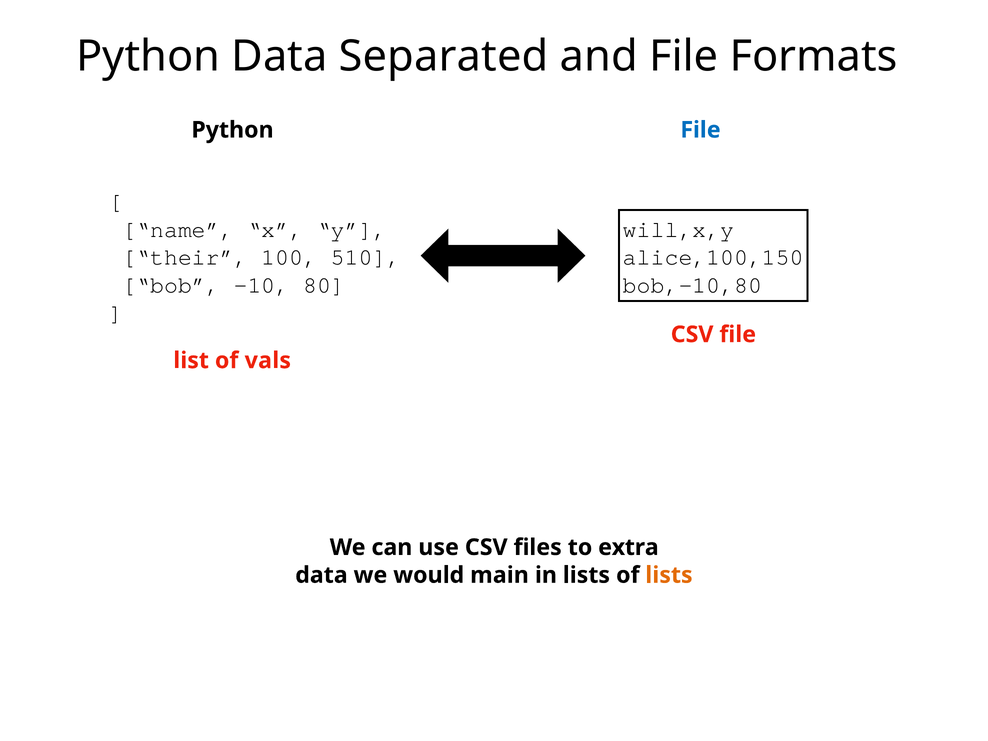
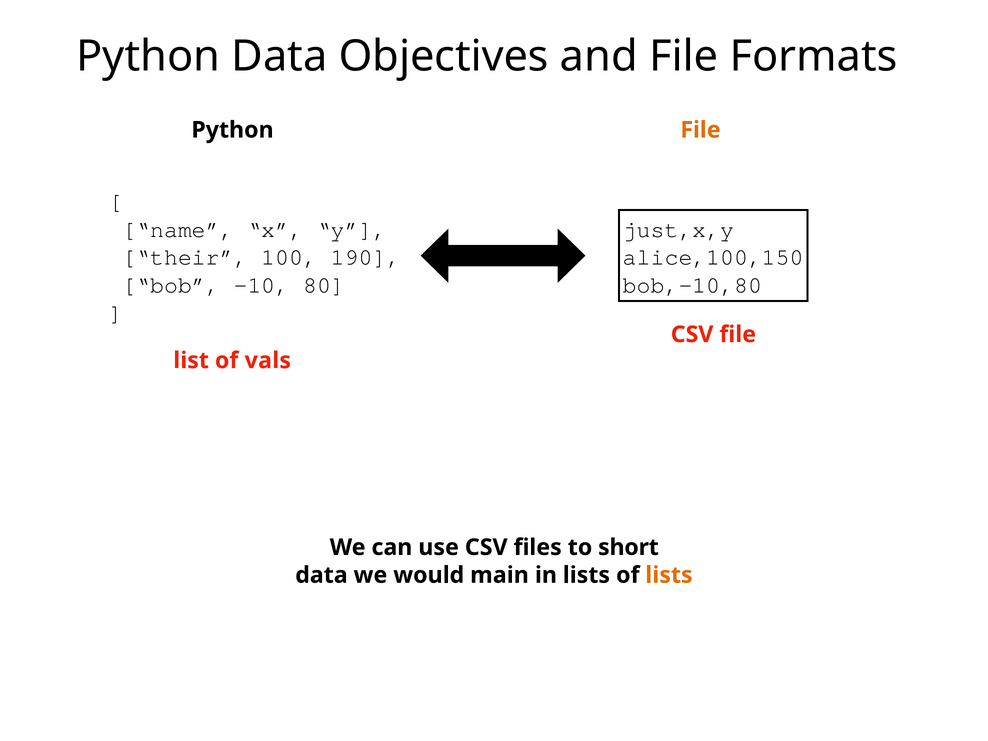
Separated: Separated -> Objectives
File at (700, 130) colour: blue -> orange
will,x,y: will,x,y -> just,x,y
510: 510 -> 190
extra: extra -> short
